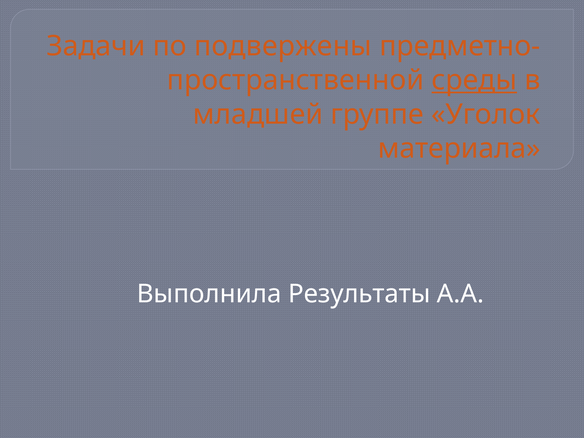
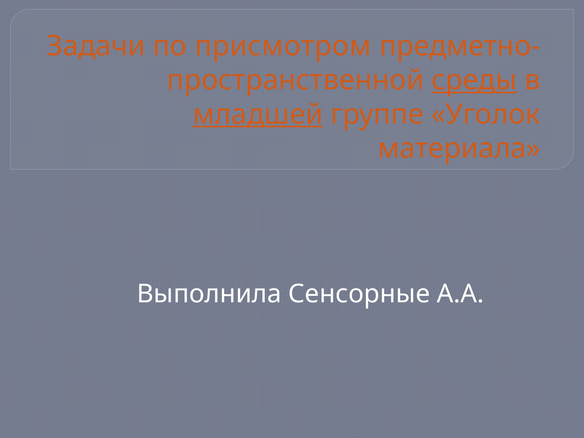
подвержены: подвержены -> присмотром
младшей underline: none -> present
Результаты: Результаты -> Сенсорные
